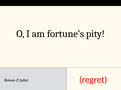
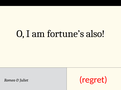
pity: pity -> also
